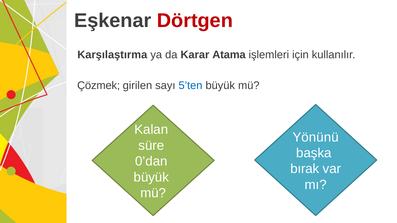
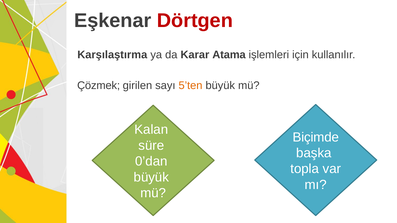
5’ten colour: blue -> orange
Yönünü: Yönünü -> Biçimde
bırak: bırak -> topla
